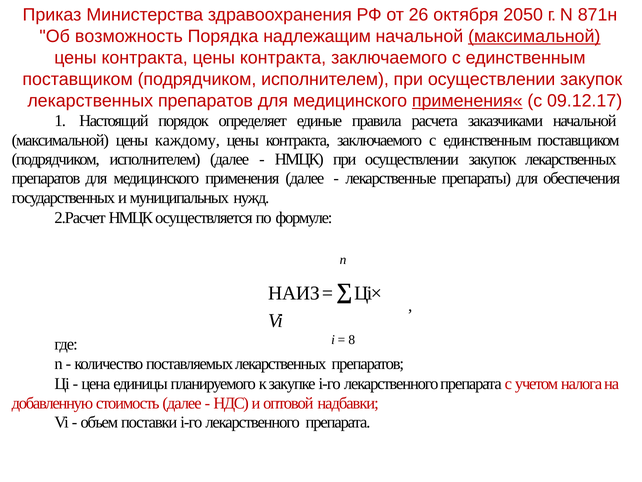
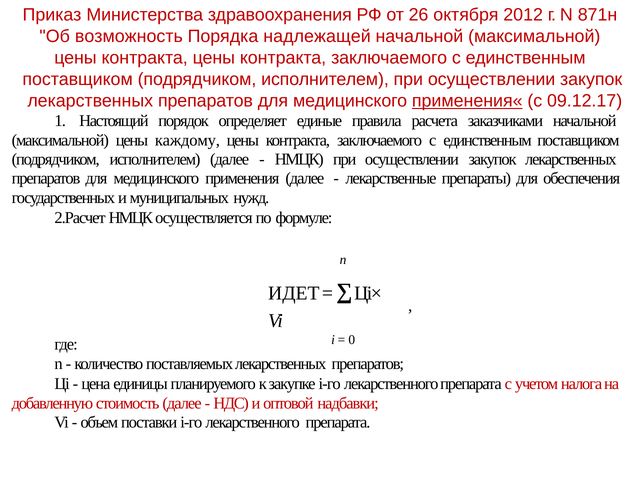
2050: 2050 -> 2012
надлежащим: надлежащим -> надлежащей
максимальной at (534, 36) underline: present -> none
НАИЗ: НАИЗ -> ИДЕТ
8: 8 -> 0
